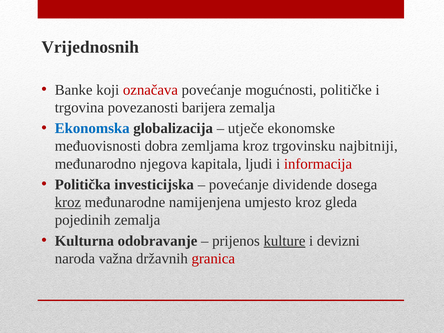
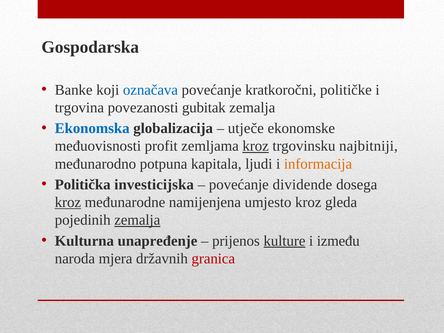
Vrijednosnih: Vrijednosnih -> Gospodarska
označava colour: red -> blue
mogućnosti: mogućnosti -> kratkoročni
barijera: barijera -> gubitak
dobra: dobra -> profit
kroz at (256, 146) underline: none -> present
njegova: njegova -> potpuna
informacija colour: red -> orange
zemalja at (137, 220) underline: none -> present
odobravanje: odobravanje -> unapređenje
devizni: devizni -> između
važna: važna -> mjera
